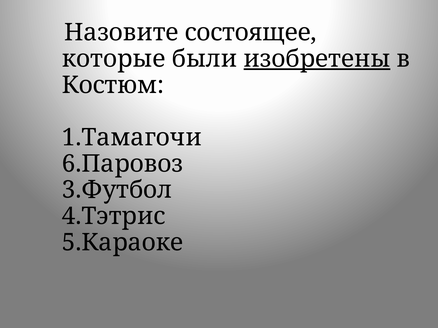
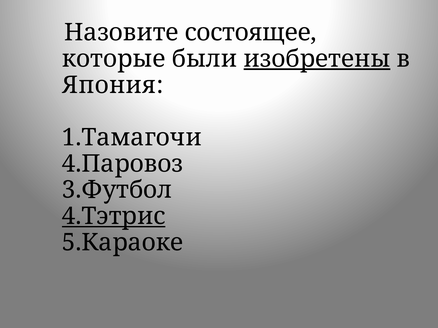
Костюм: Костюм -> Япония
6.Паровоз: 6.Паровоз -> 4.Паровоз
4.Тэтрис underline: none -> present
